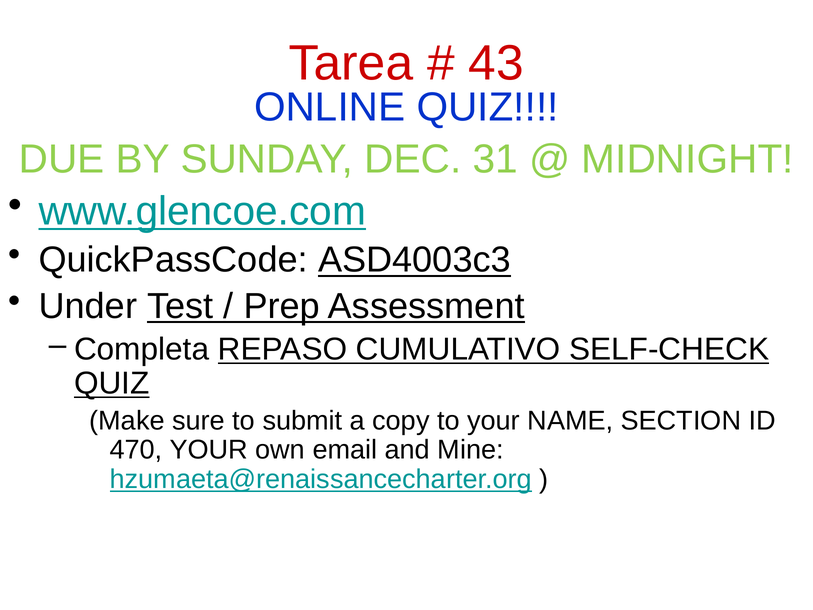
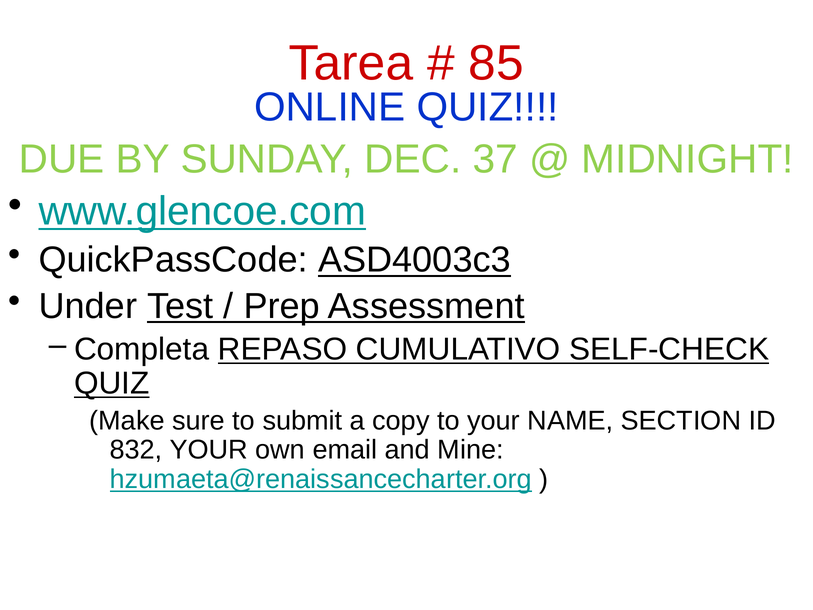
43: 43 -> 85
31: 31 -> 37
470: 470 -> 832
